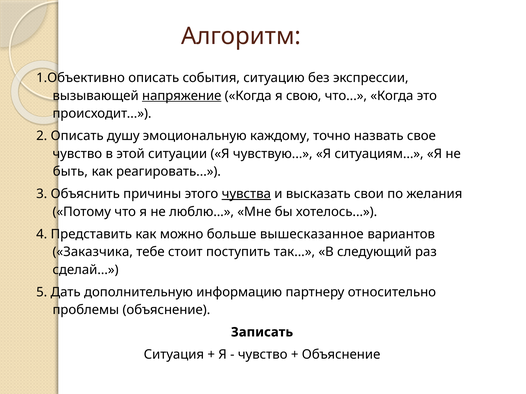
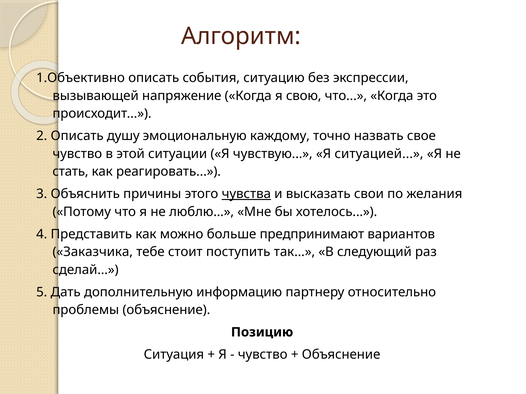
напряжение underline: present -> none
ситуациям: ситуациям -> ситуацией
быть: быть -> стать
вышесказанное: вышесказанное -> предпринимают
Записать: Записать -> Позицию
